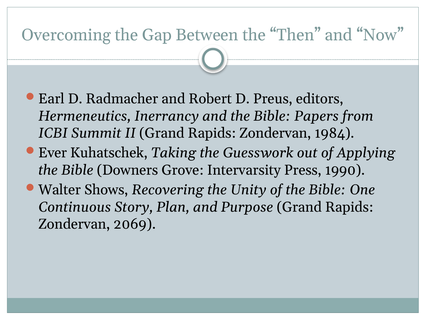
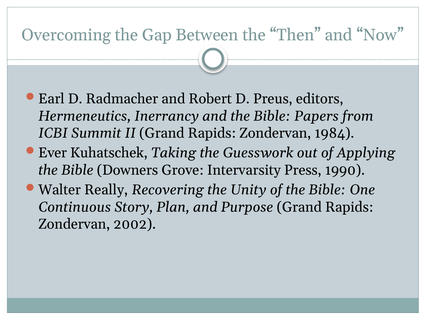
Shows: Shows -> Really
2069: 2069 -> 2002
